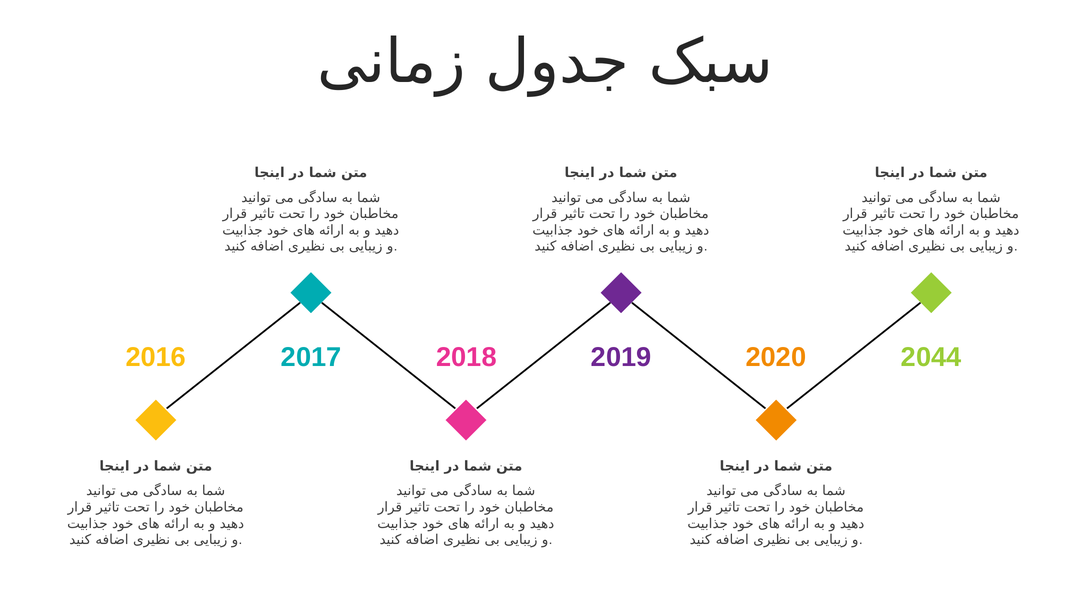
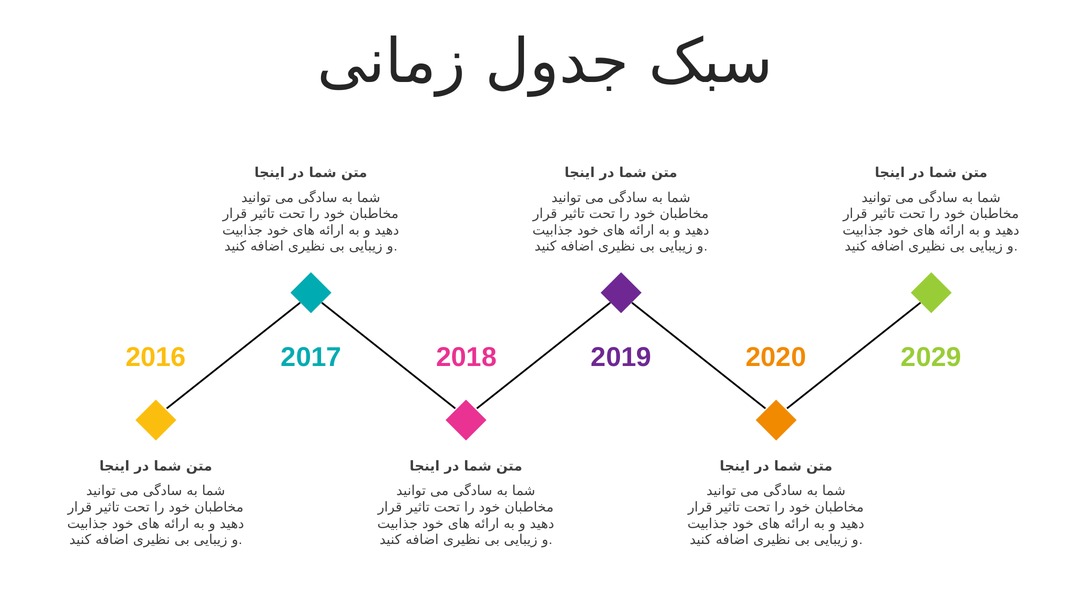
2044: 2044 -> 2029
